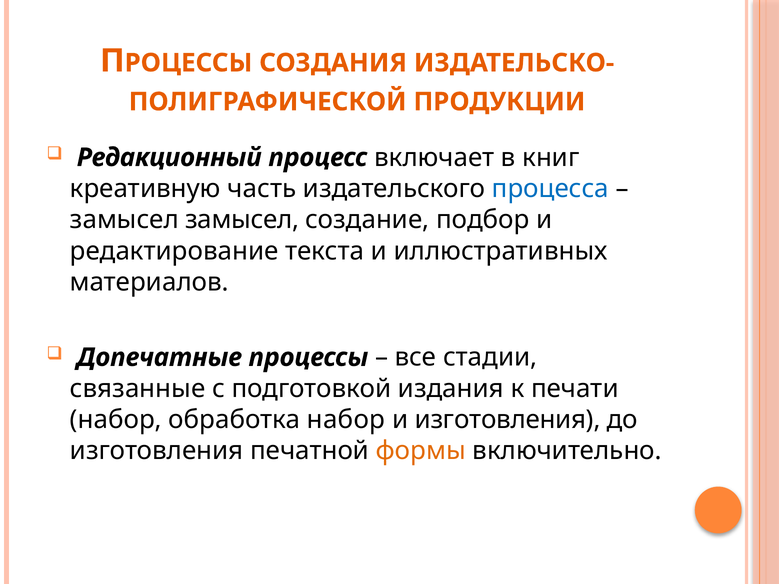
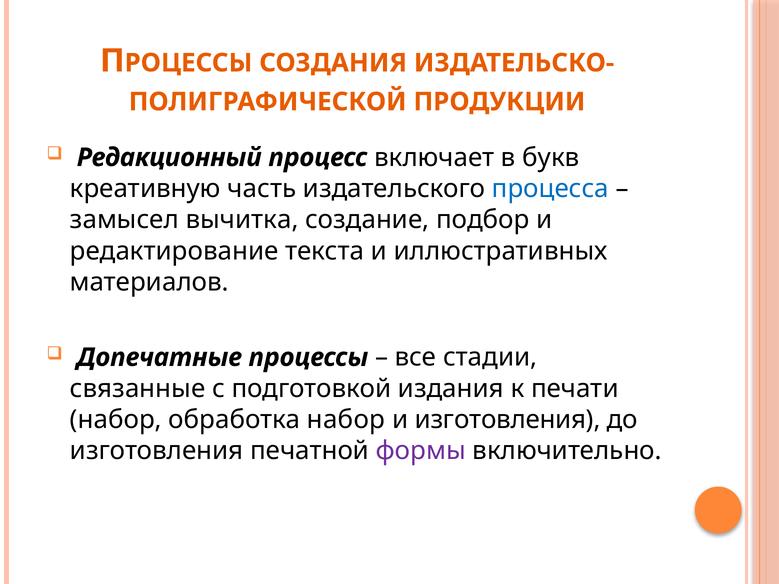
книг: книг -> букв
замысел замысел: замысел -> вычитка
формы colour: orange -> purple
